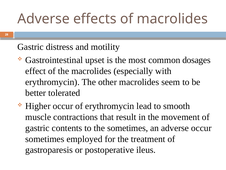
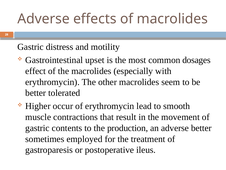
the sometimes: sometimes -> production
adverse occur: occur -> better
